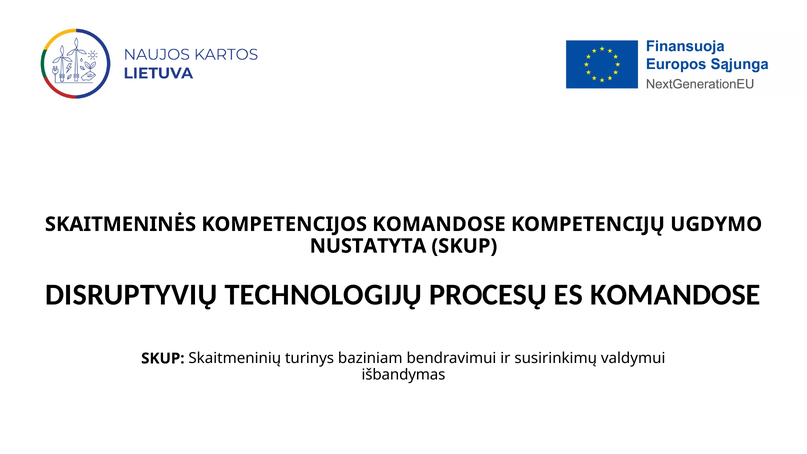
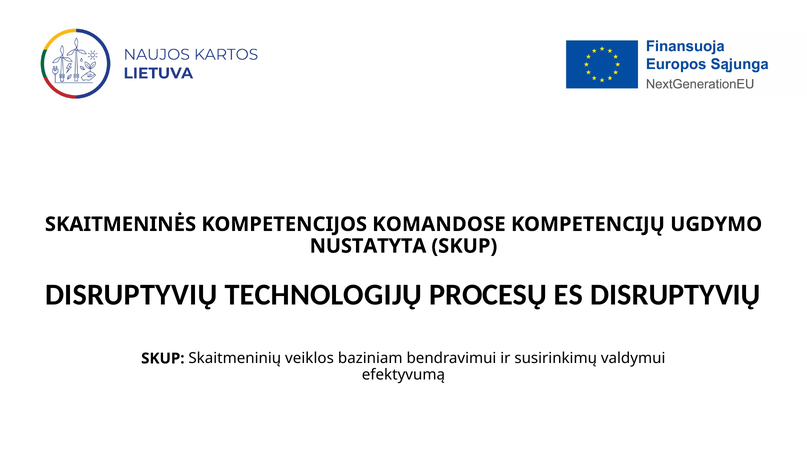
ES KOMANDOSE: KOMANDOSE -> DISRUPTYVIŲ
turinys: turinys -> veiklos
išbandymas: išbandymas -> efektyvumą
